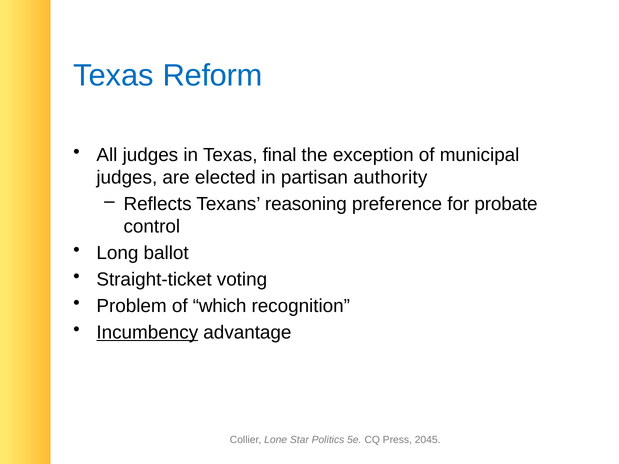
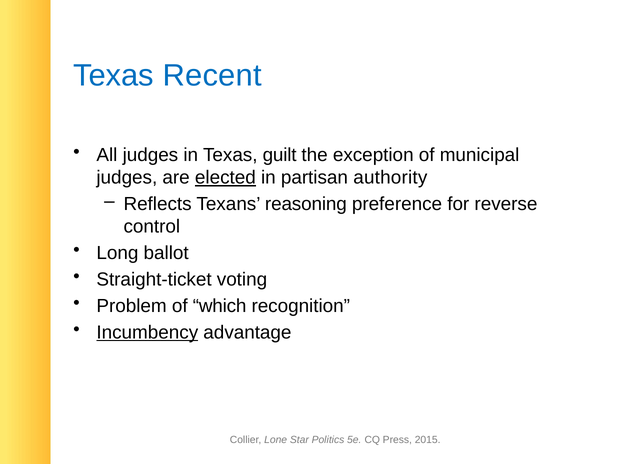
Reform: Reform -> Recent
final: final -> guilt
elected underline: none -> present
probate: probate -> reverse
2045: 2045 -> 2015
